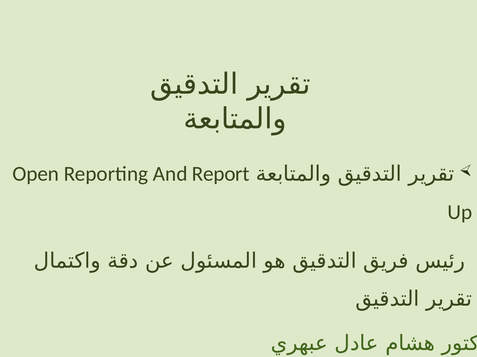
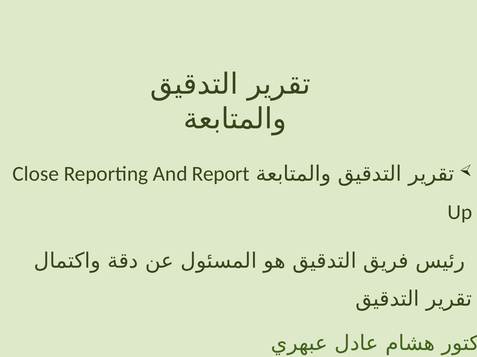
Open: Open -> Close
